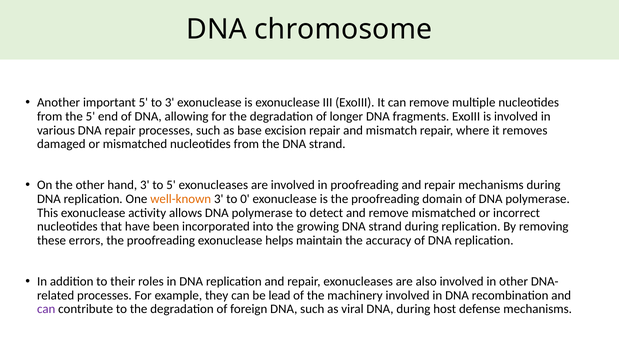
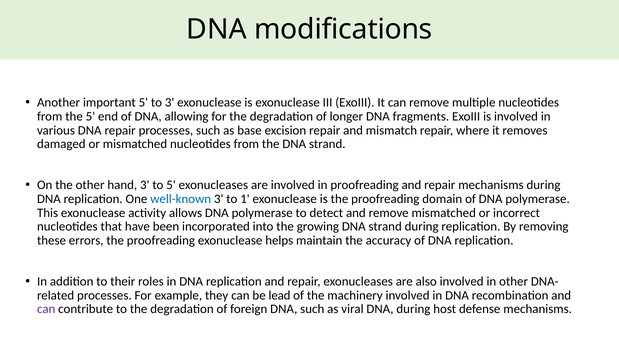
chromosome: chromosome -> modifications
well-known colour: orange -> blue
0: 0 -> 1
